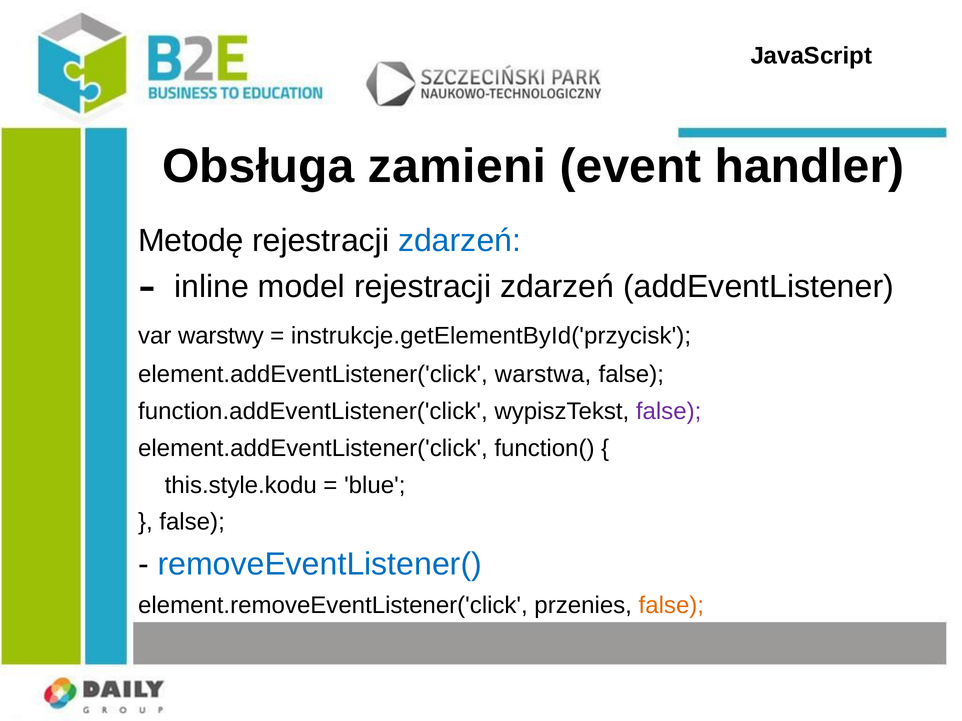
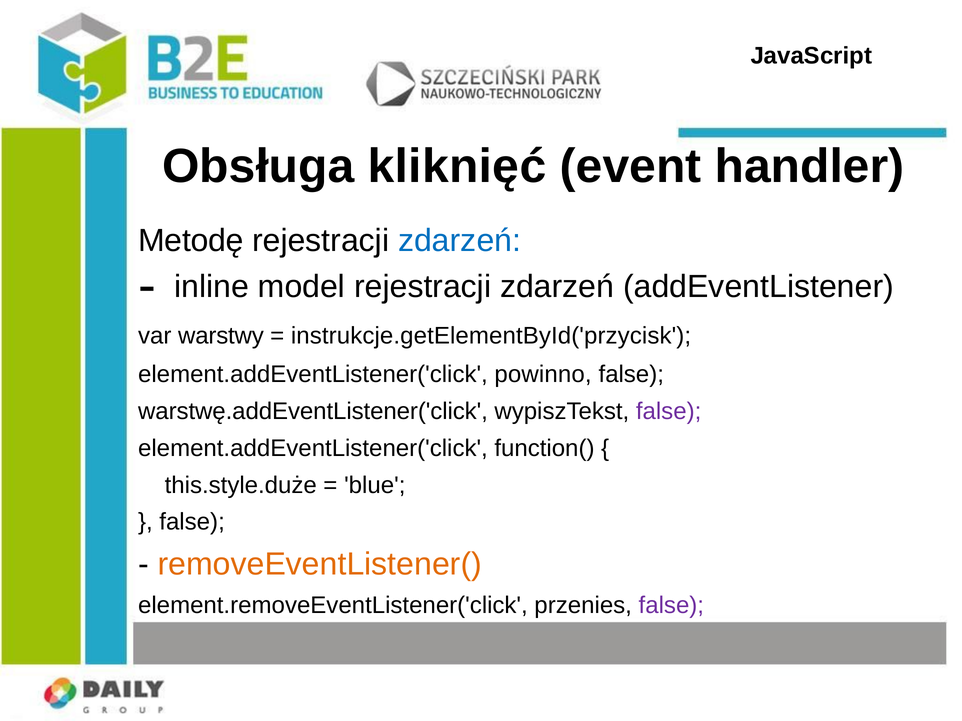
zamieni: zamieni -> kliknięć
warstwa: warstwa -> powinno
function.addEventListener('click: function.addEventListener('click -> warstwę.addEventListener('click
this.style.kodu: this.style.kodu -> this.style.duże
removeEventListener( colour: blue -> orange
false at (671, 606) colour: orange -> purple
